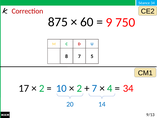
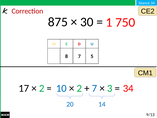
60: 60 -> 30
9: 9 -> 1
4: 4 -> 3
